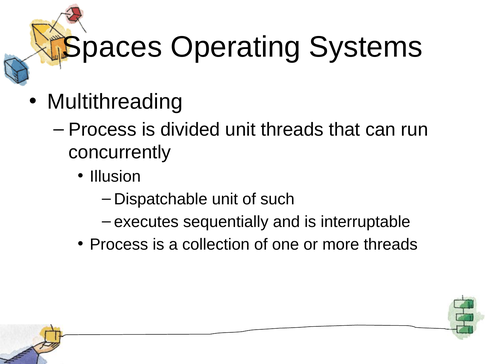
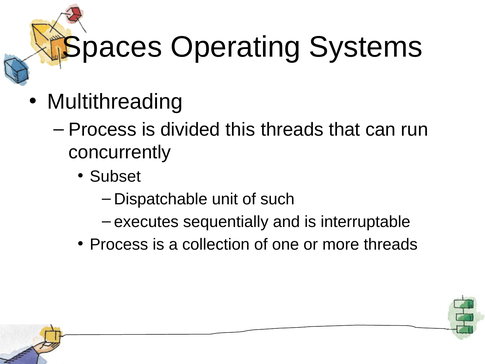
divided unit: unit -> this
Illusion: Illusion -> Subset
